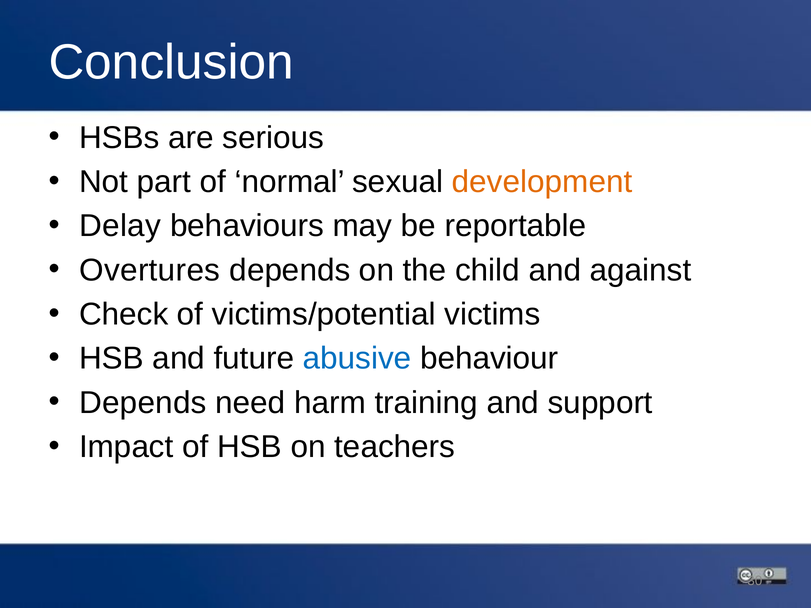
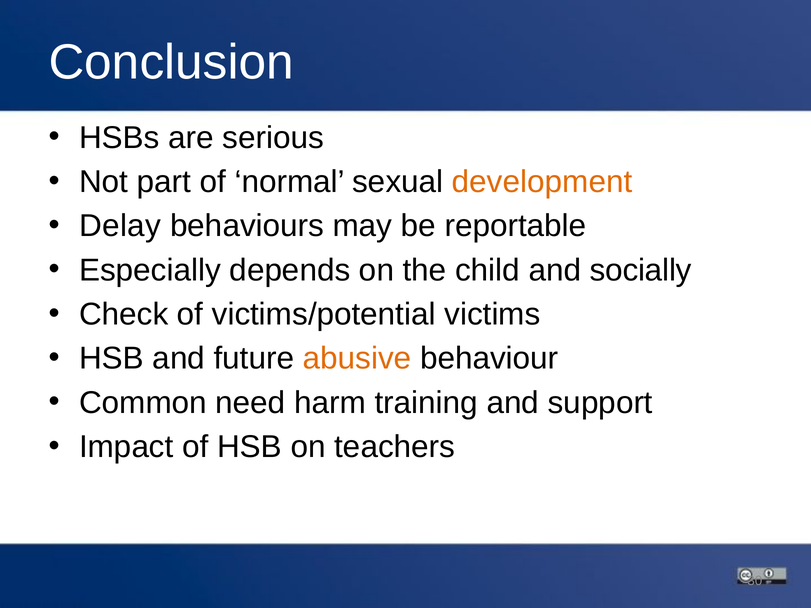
Overtures: Overtures -> Especially
against: against -> socially
abusive colour: blue -> orange
Depends at (143, 403): Depends -> Common
